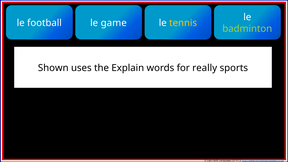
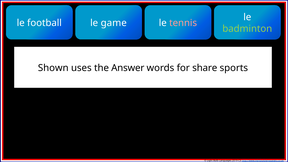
tennis colour: yellow -> pink
Explain: Explain -> Answer
really: really -> share
